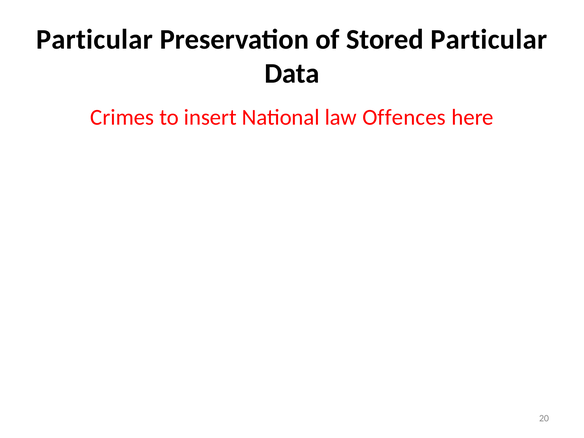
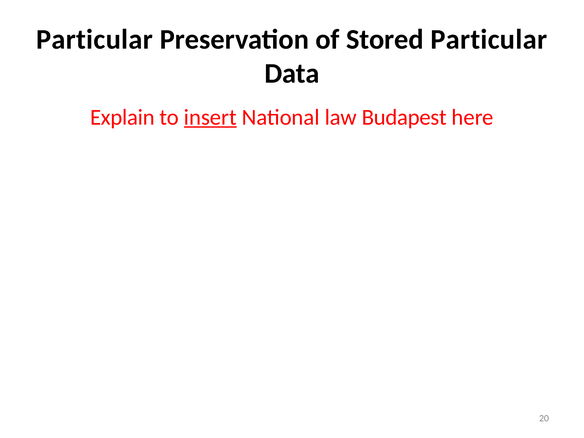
Crimes: Crimes -> Explain
insert underline: none -> present
Offences: Offences -> Budapest
